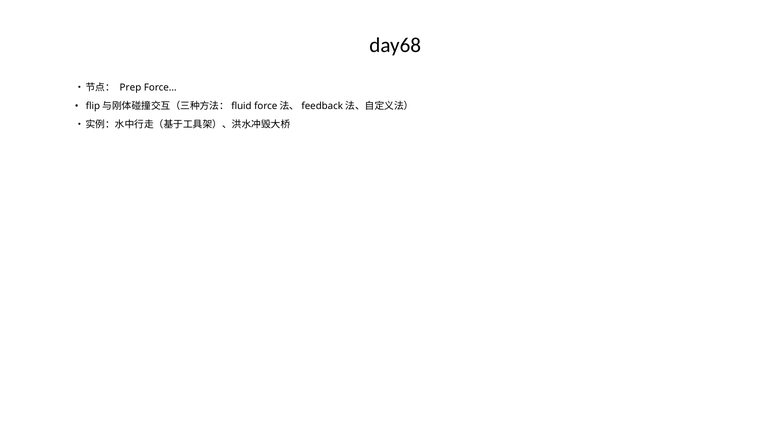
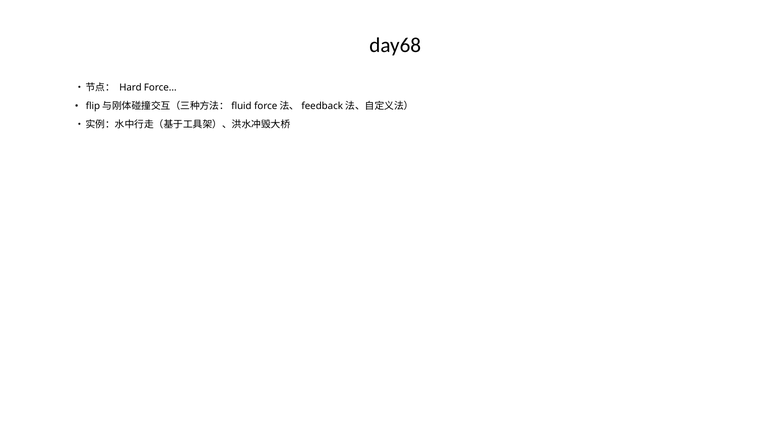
Prep: Prep -> Hard
